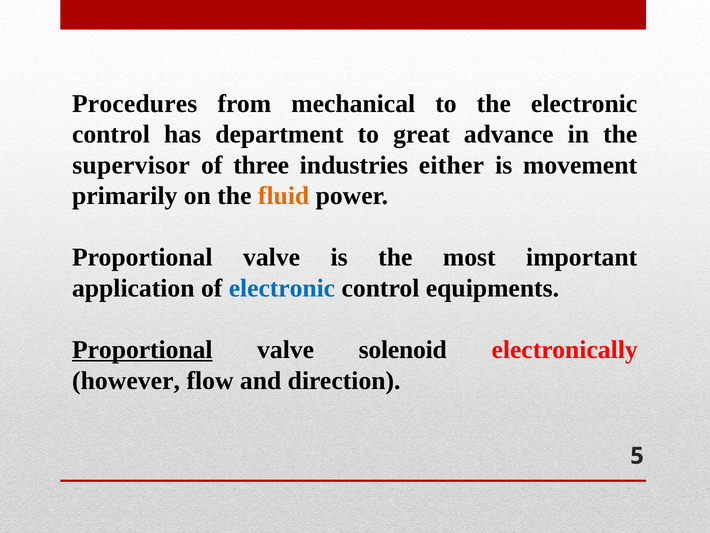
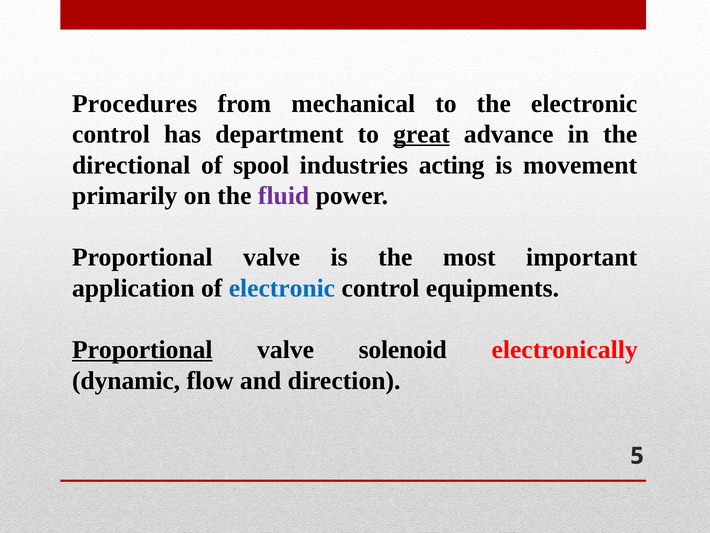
great underline: none -> present
supervisor: supervisor -> directional
three: three -> spool
either: either -> acting
fluid colour: orange -> purple
however: however -> dynamic
